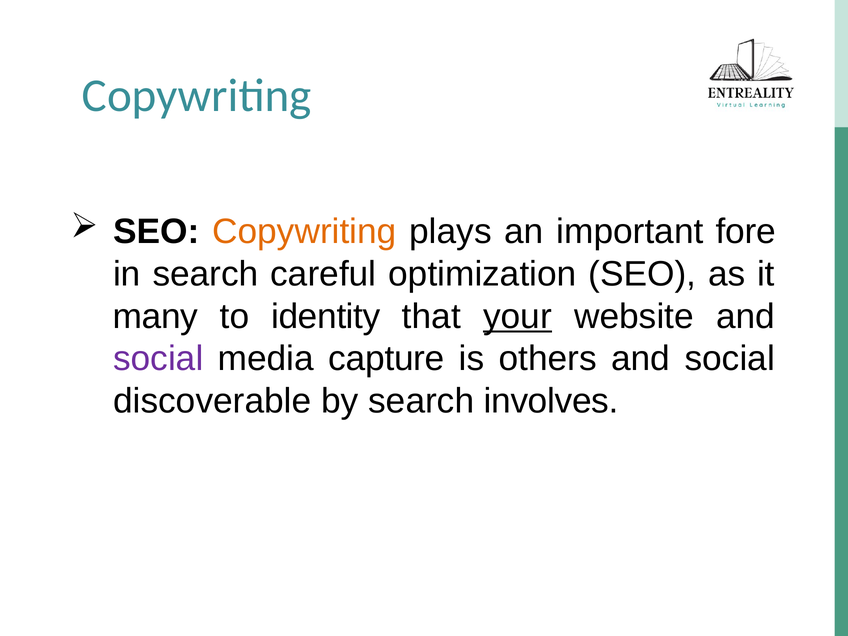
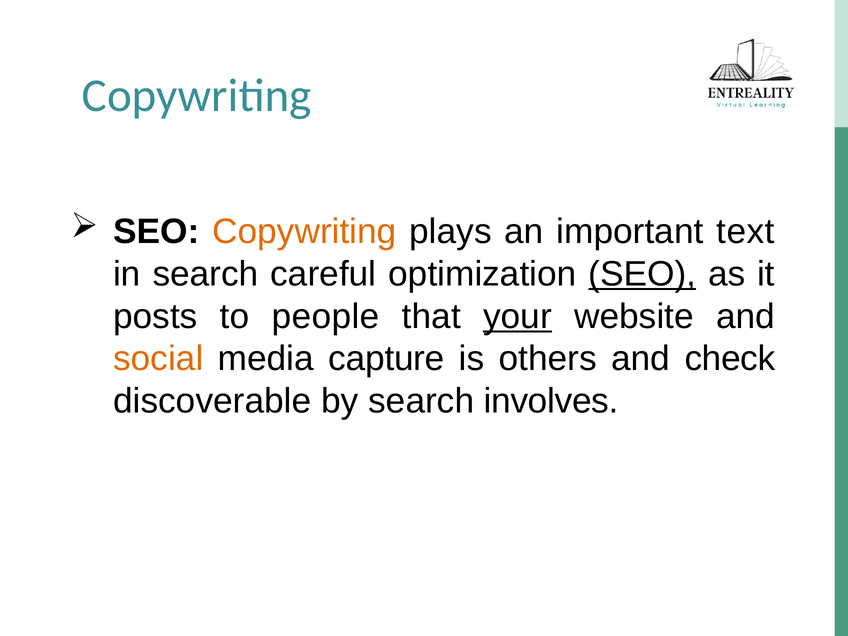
fore: fore -> text
SEO at (642, 274) underline: none -> present
many: many -> posts
identity: identity -> people
social at (158, 359) colour: purple -> orange
social at (730, 359): social -> check
